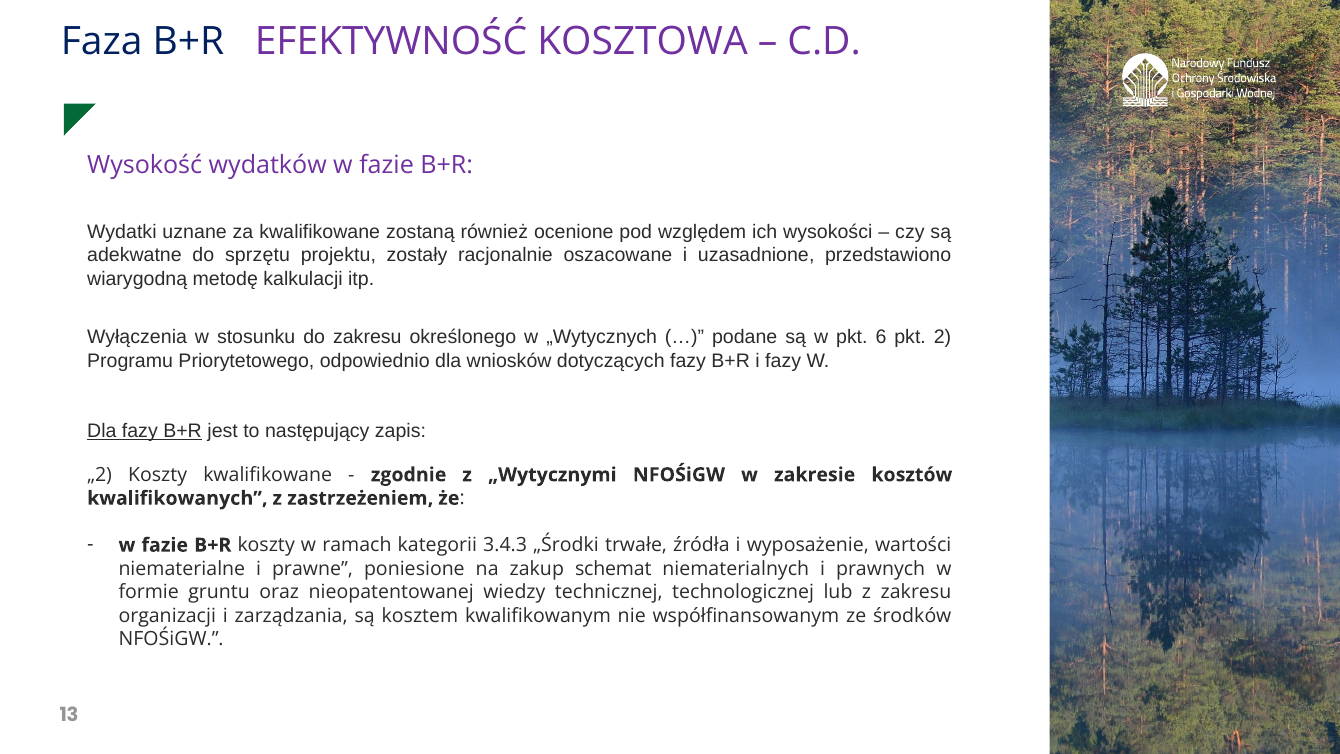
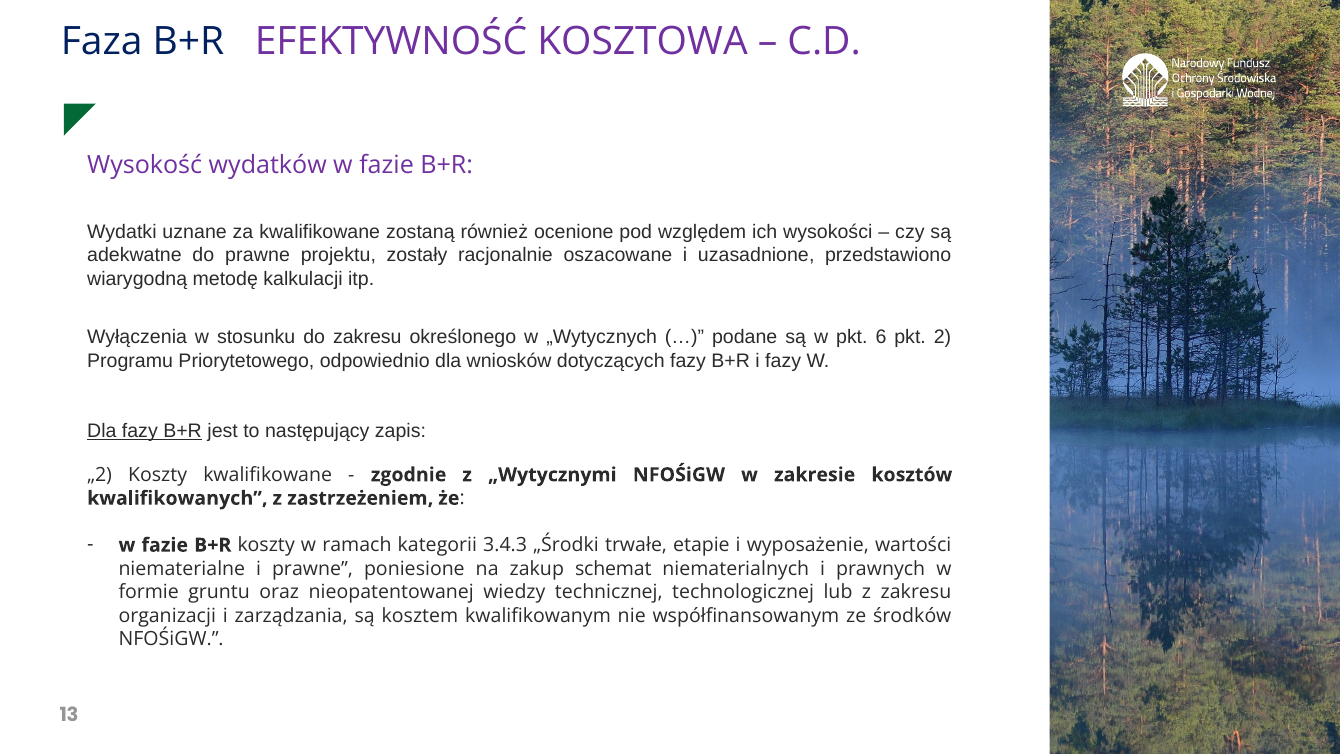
do sprzętu: sprzętu -> prawne
źródła: źródła -> etapie
